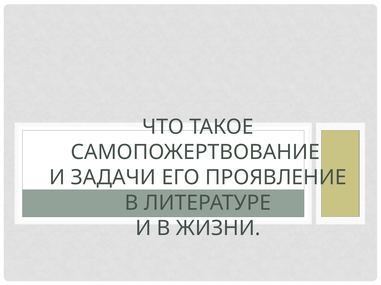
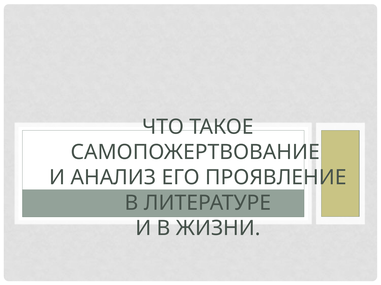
ЗАДАЧИ: ЗАДАЧИ -> АНАЛИЗ
